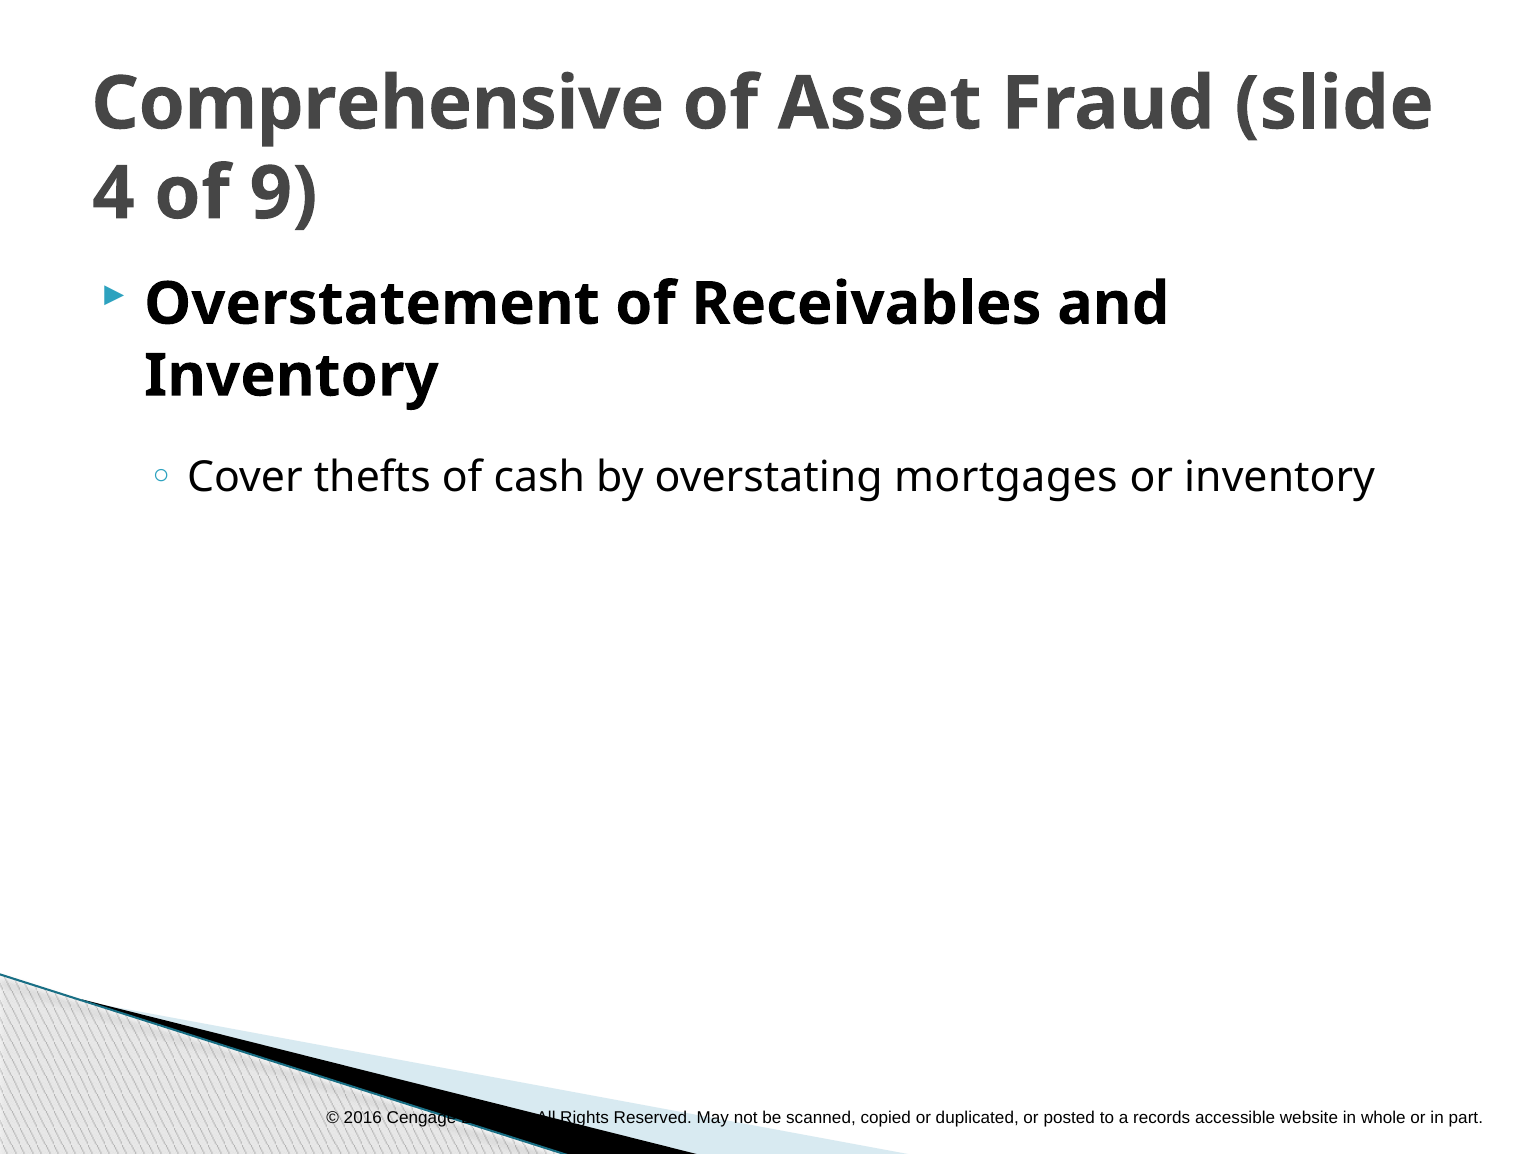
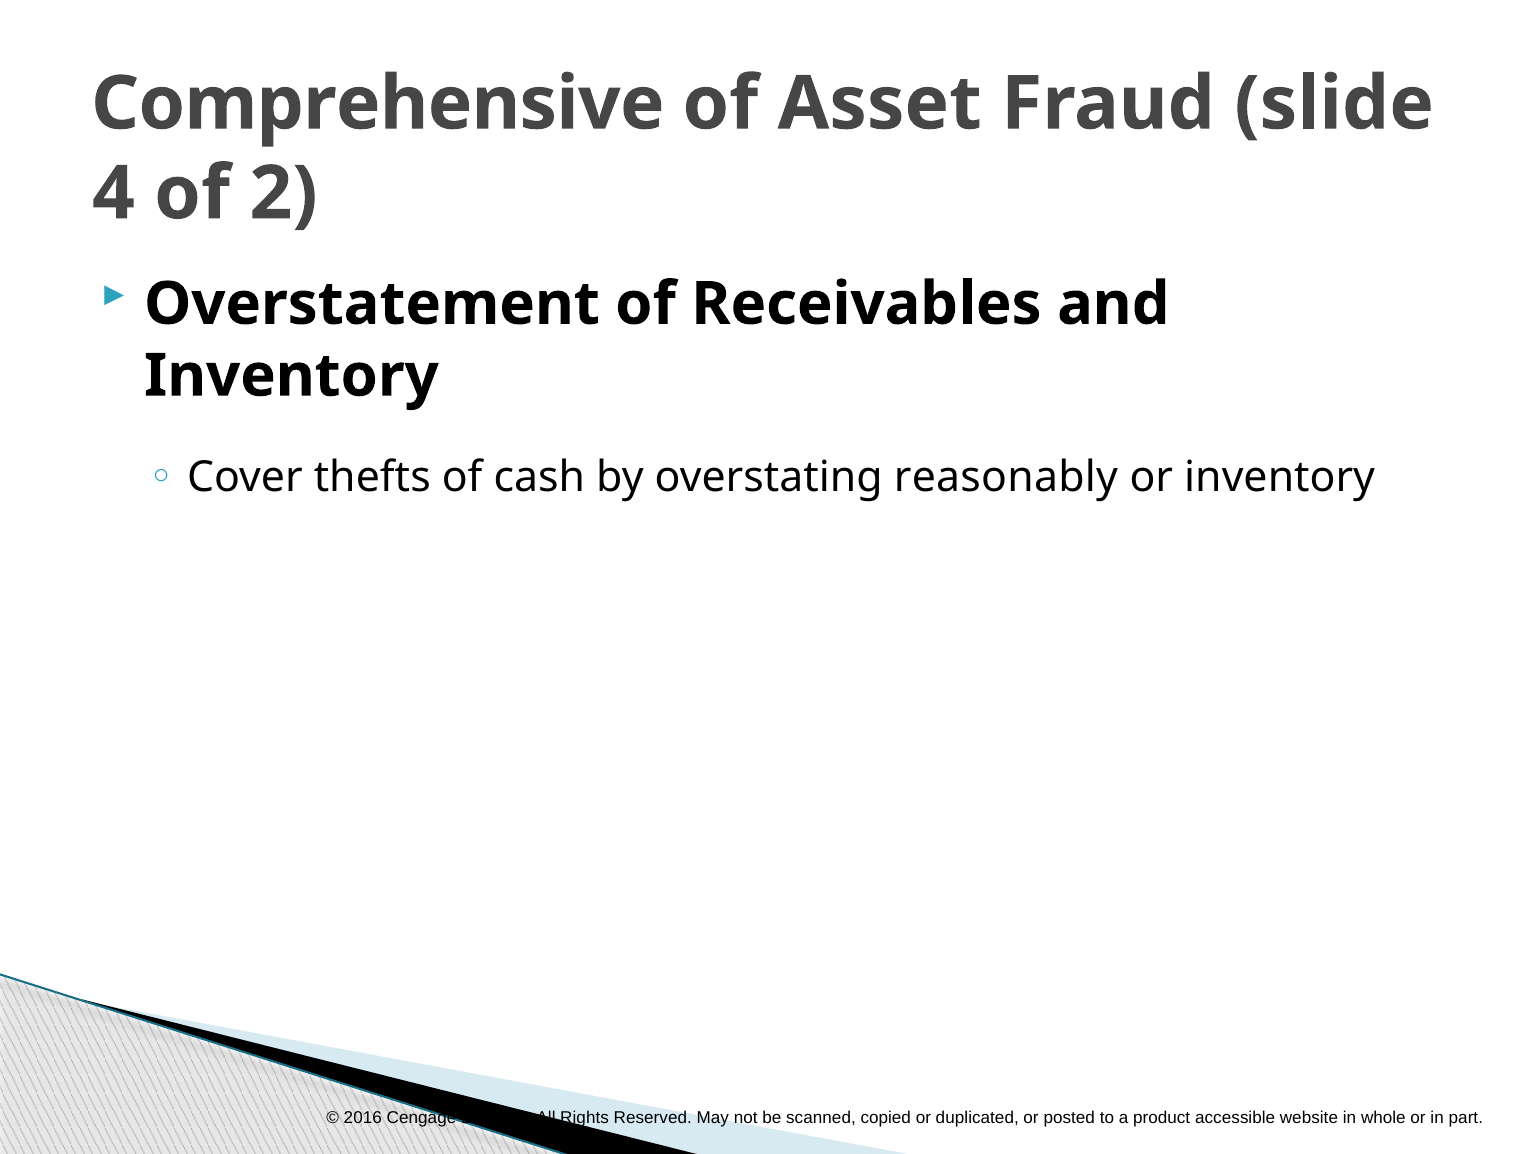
9: 9 -> 2
mortgages: mortgages -> reasonably
a records: records -> product
